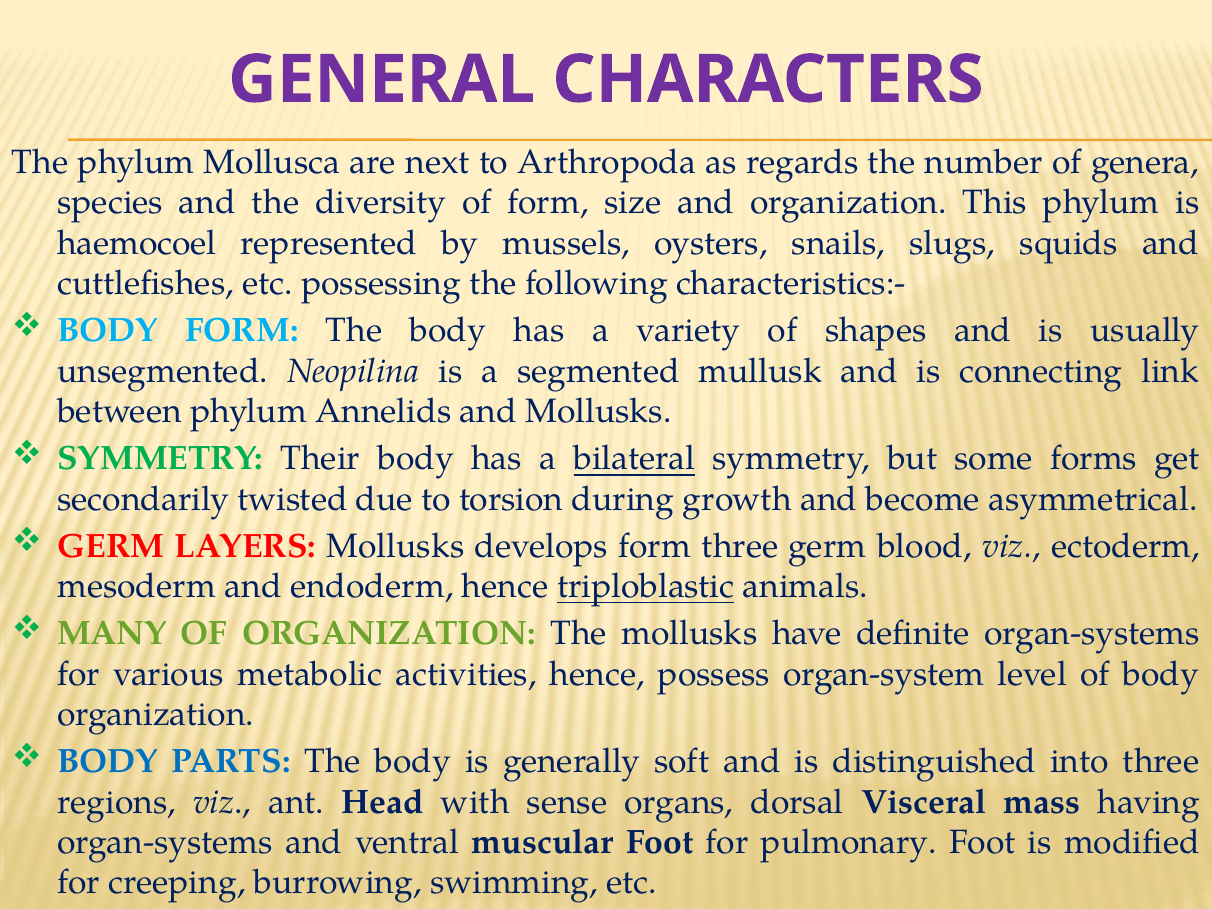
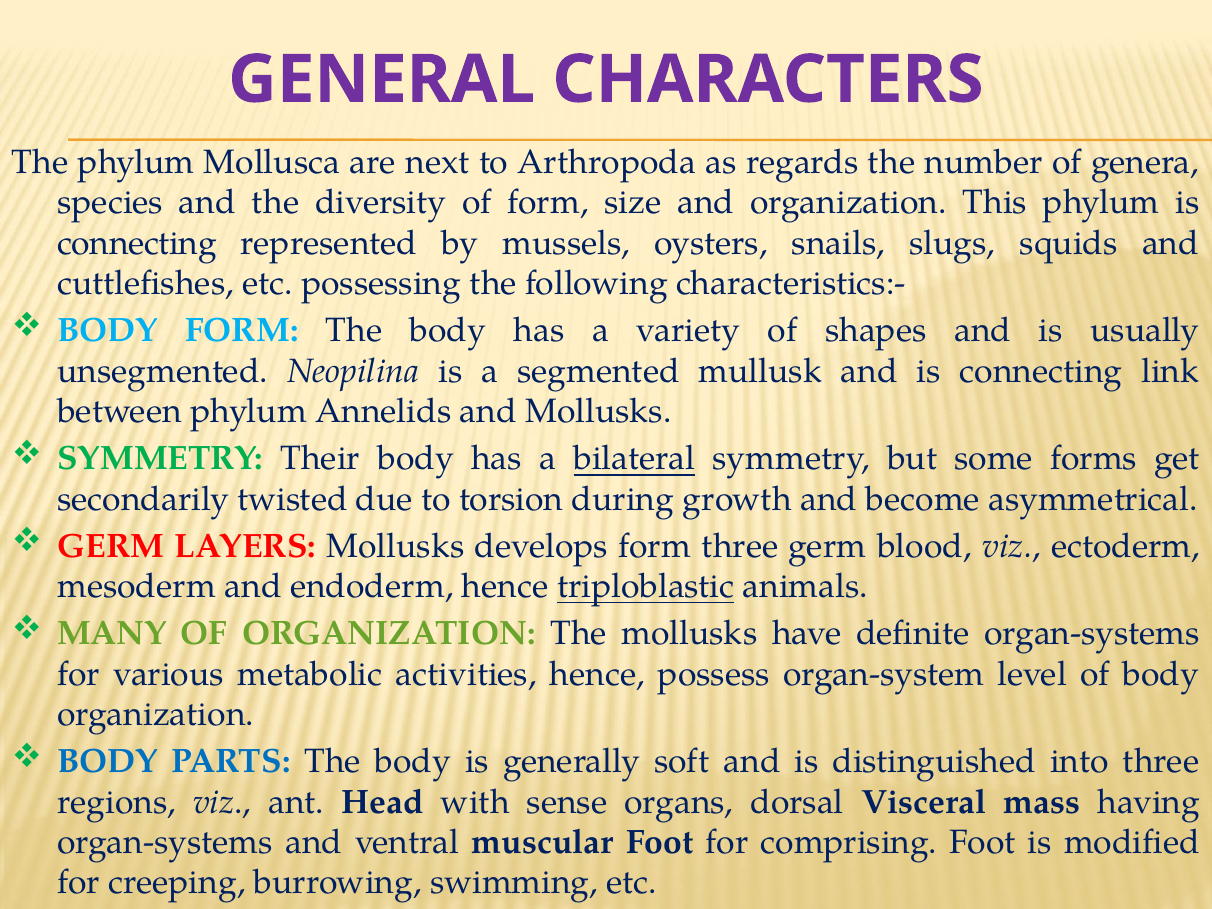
haemocoel at (137, 243): haemocoel -> connecting
pulmonary: pulmonary -> comprising
